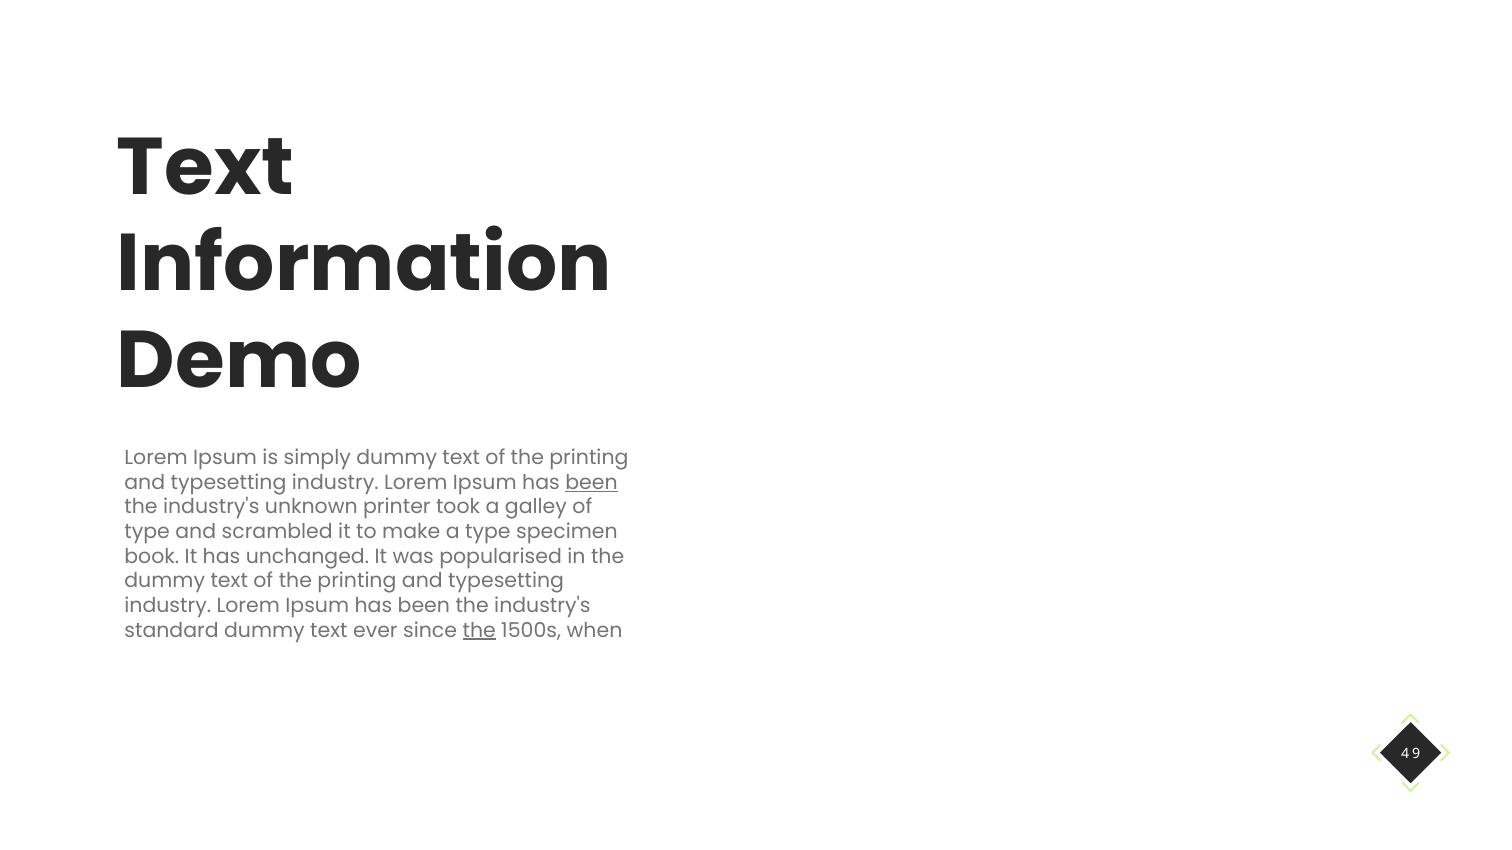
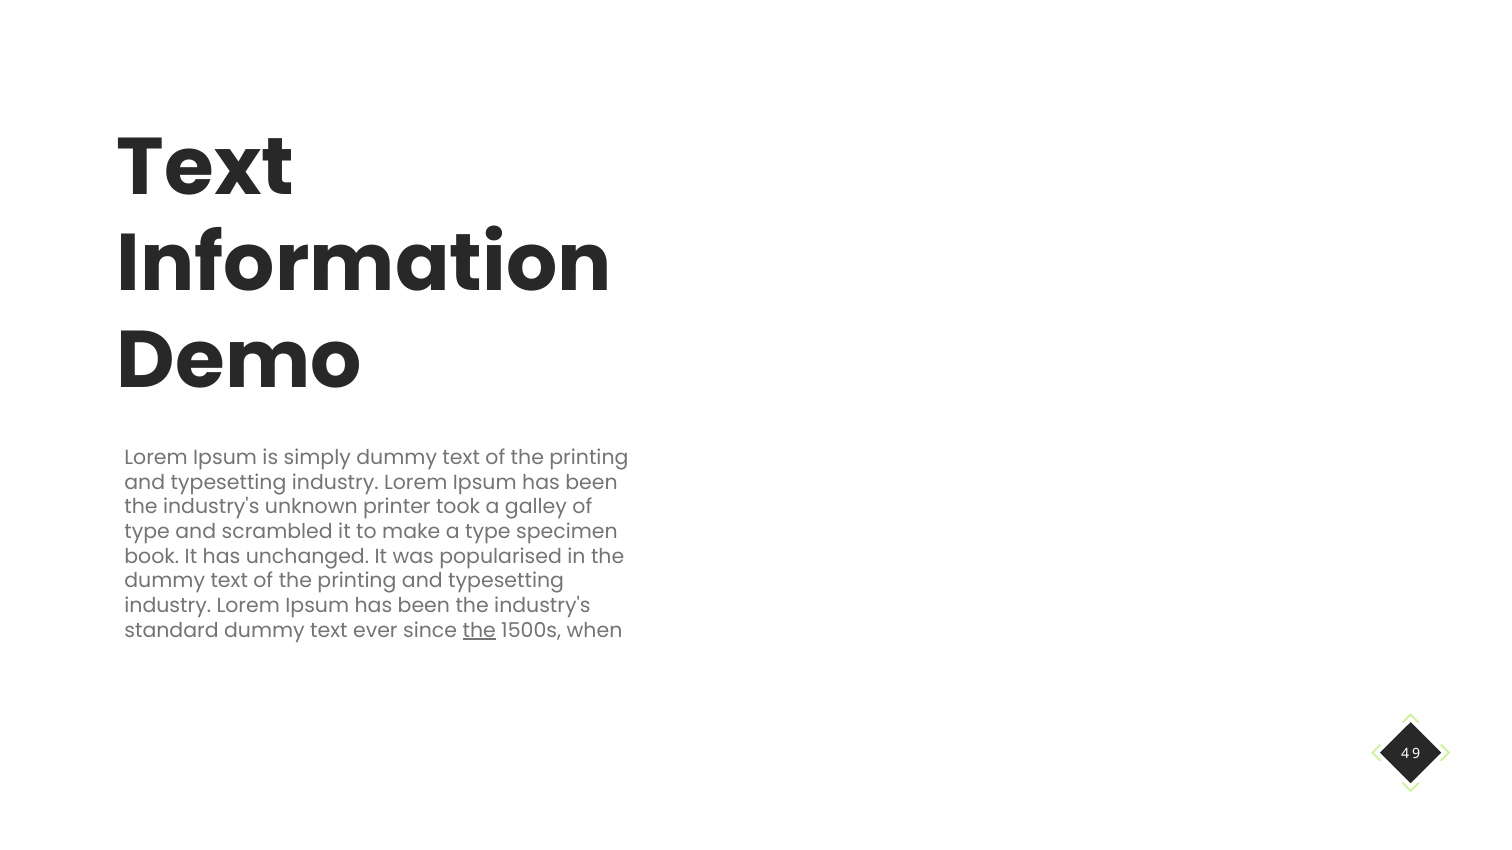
been at (591, 483) underline: present -> none
